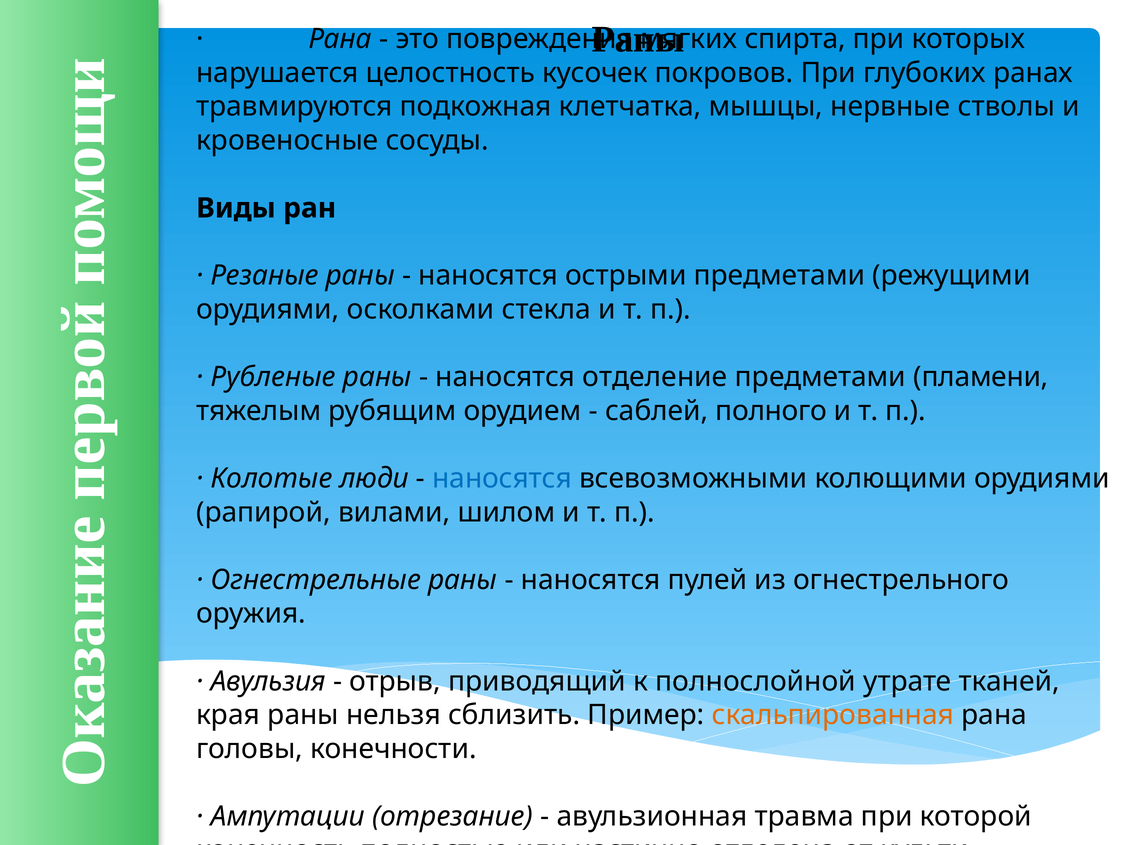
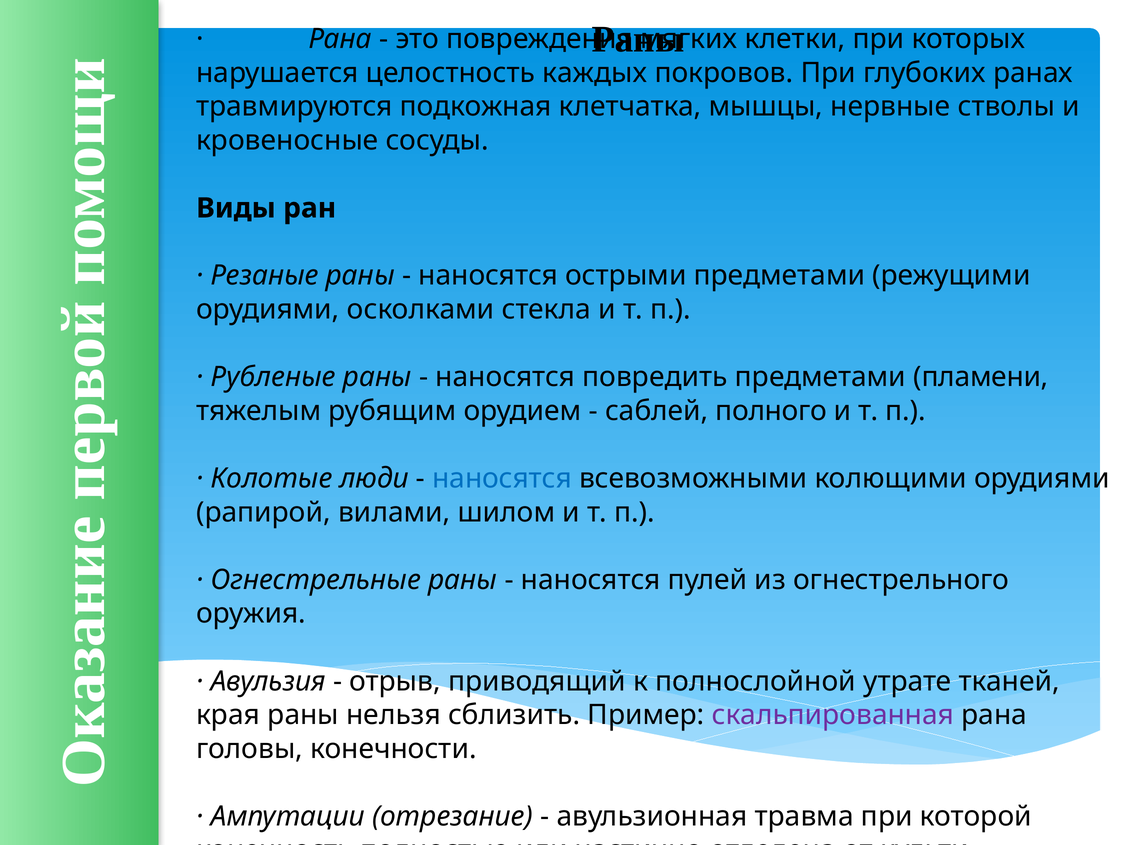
спирта: спирта -> клетки
кусочек: кусочек -> каждых
отделение: отделение -> повредить
скальпированная colour: orange -> purple
